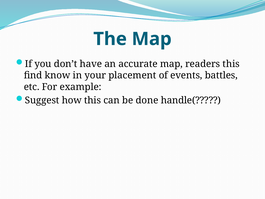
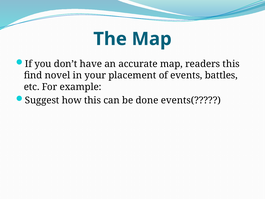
know: know -> novel
handle(: handle( -> events(
